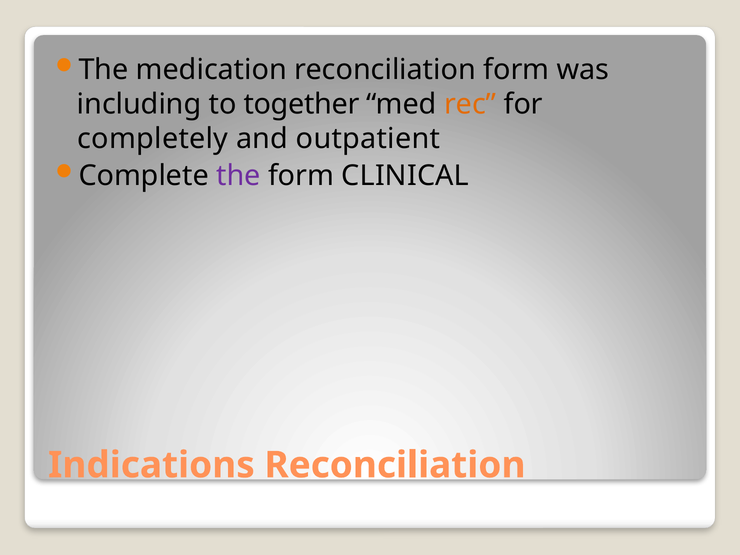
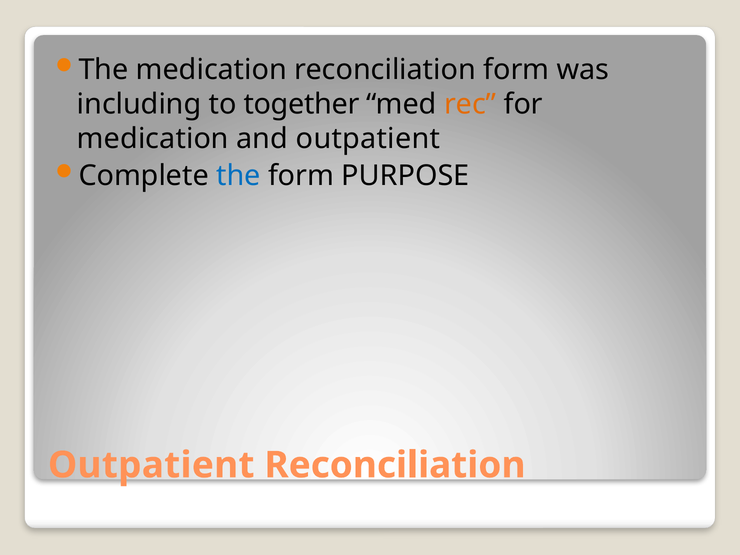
completely at (153, 139): completely -> medication
the at (238, 176) colour: purple -> blue
CLINICAL: CLINICAL -> PURPOSE
Indications at (151, 465): Indications -> Outpatient
